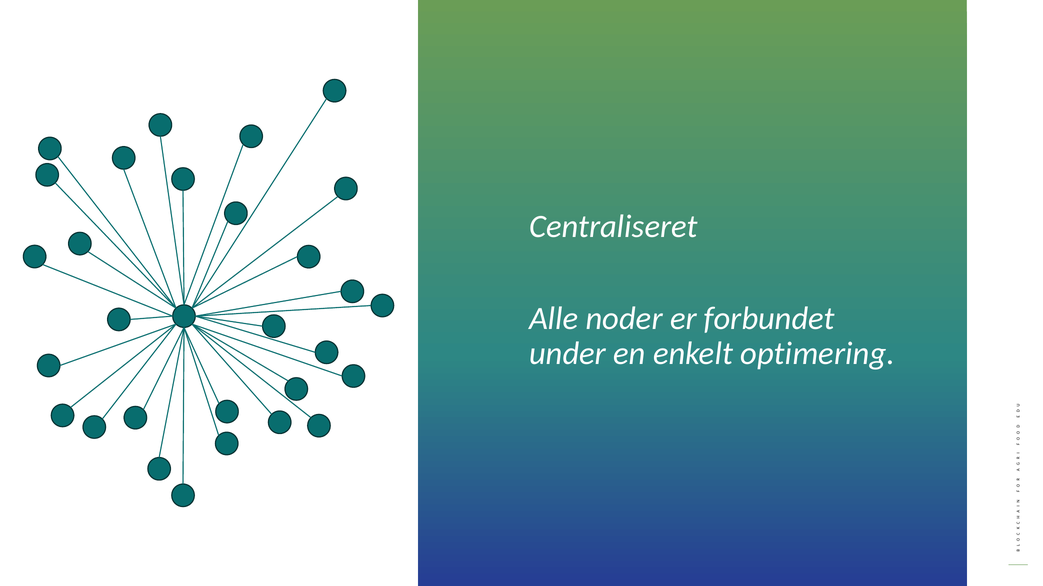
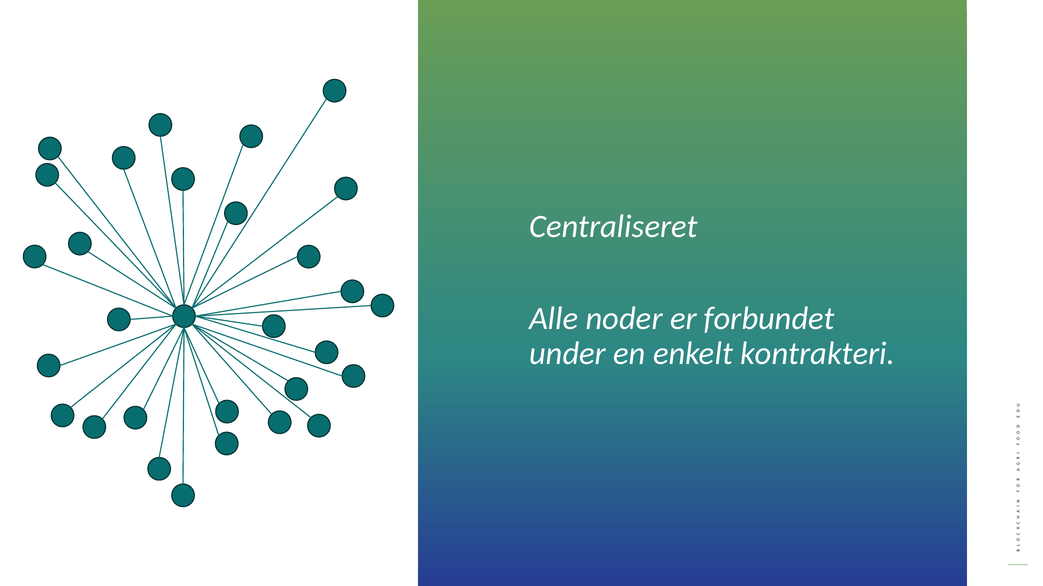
optimering: optimering -> kontrakteri
